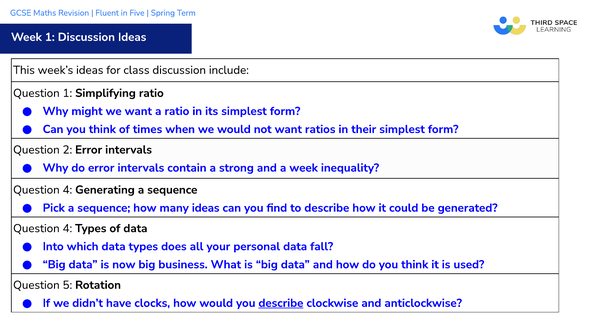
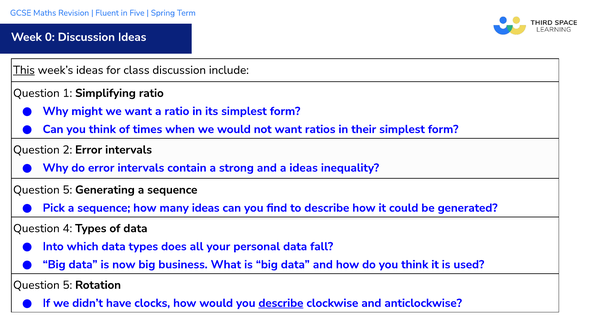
Week 1: 1 -> 0
This underline: none -> present
a week: week -> ideas
4 at (67, 190): 4 -> 5
